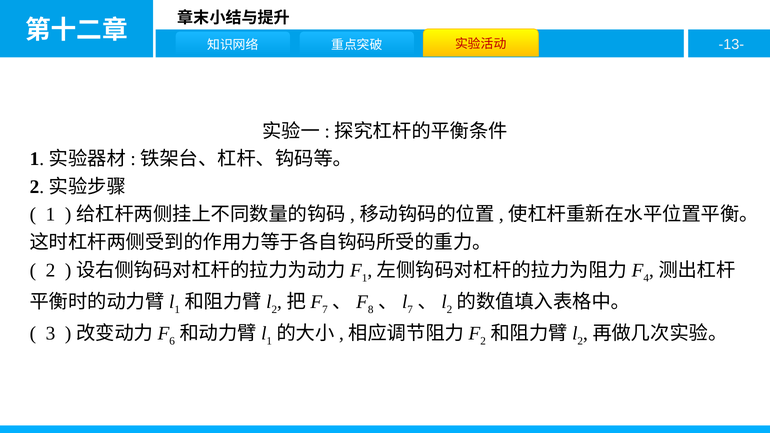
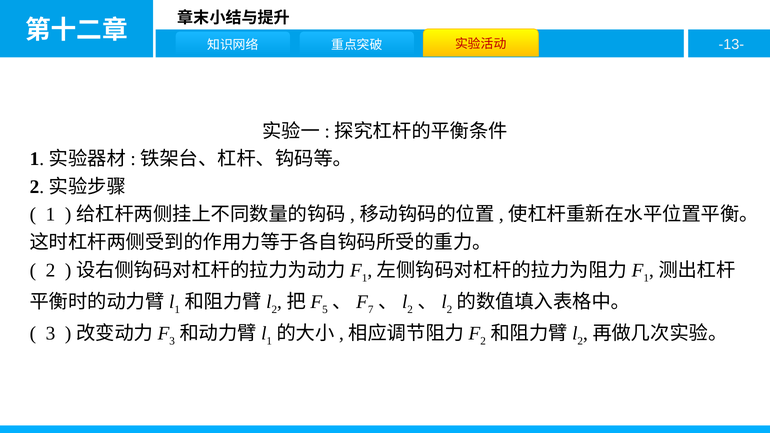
4 at (646, 278): 4 -> 1
7 at (325, 310): 7 -> 5
8: 8 -> 7
7 at (410, 310): 7 -> 2
6 at (172, 341): 6 -> 3
